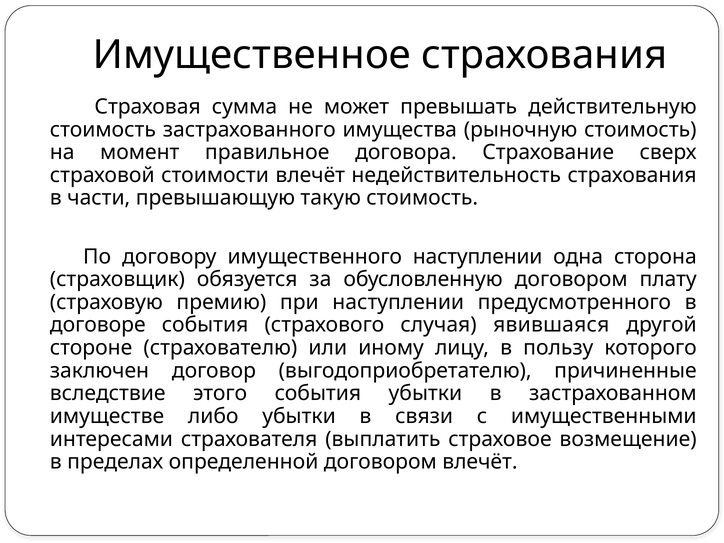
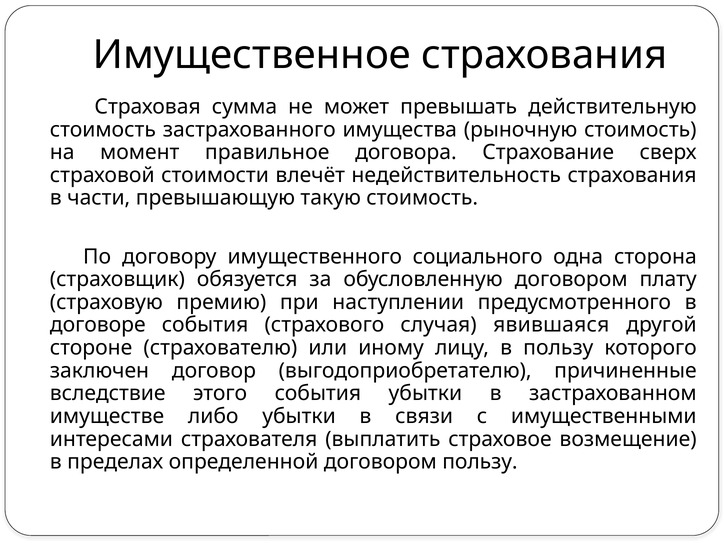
имущественного наступлении: наступлении -> социального
договором влечёт: влечёт -> пользу
